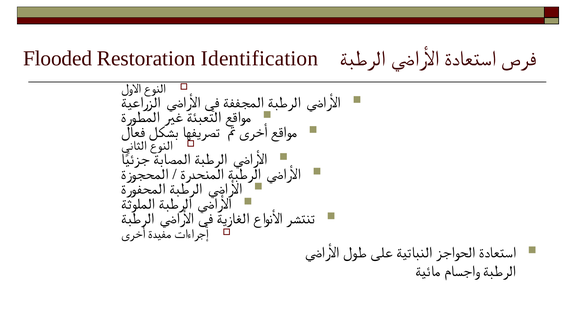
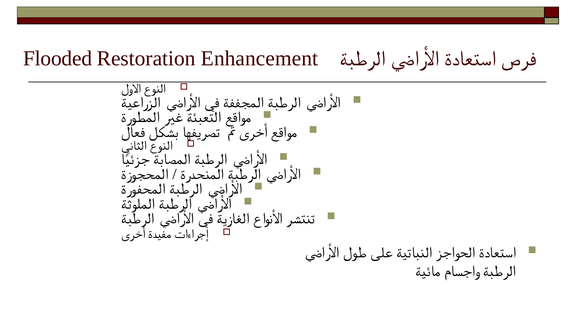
Identification: Identification -> Enhancement
